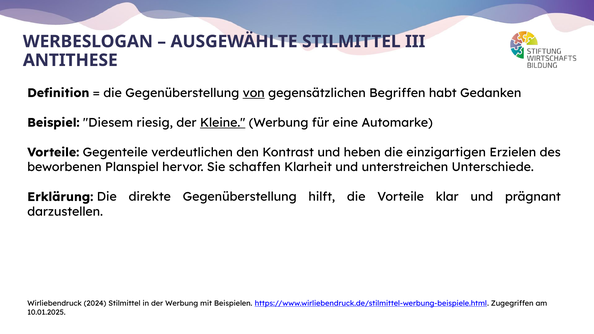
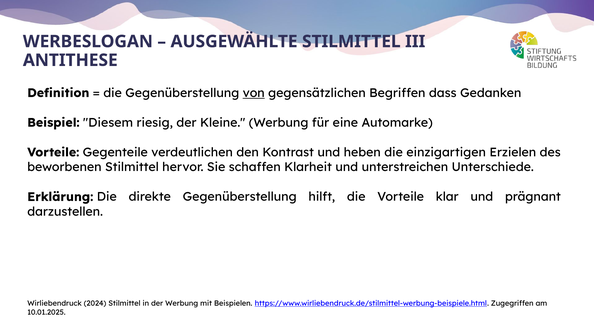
habt: habt -> dass
Kleine underline: present -> none
beworbenen Planspiel: Planspiel -> Stilmittel
